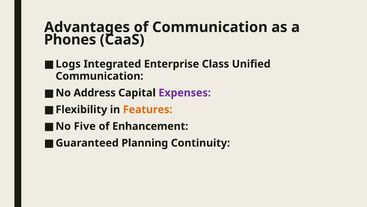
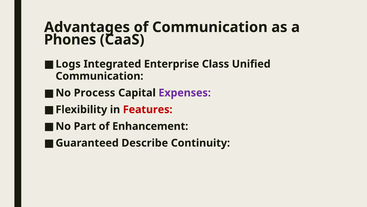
Address: Address -> Process
Features colour: orange -> red
Five: Five -> Part
Planning: Planning -> Describe
